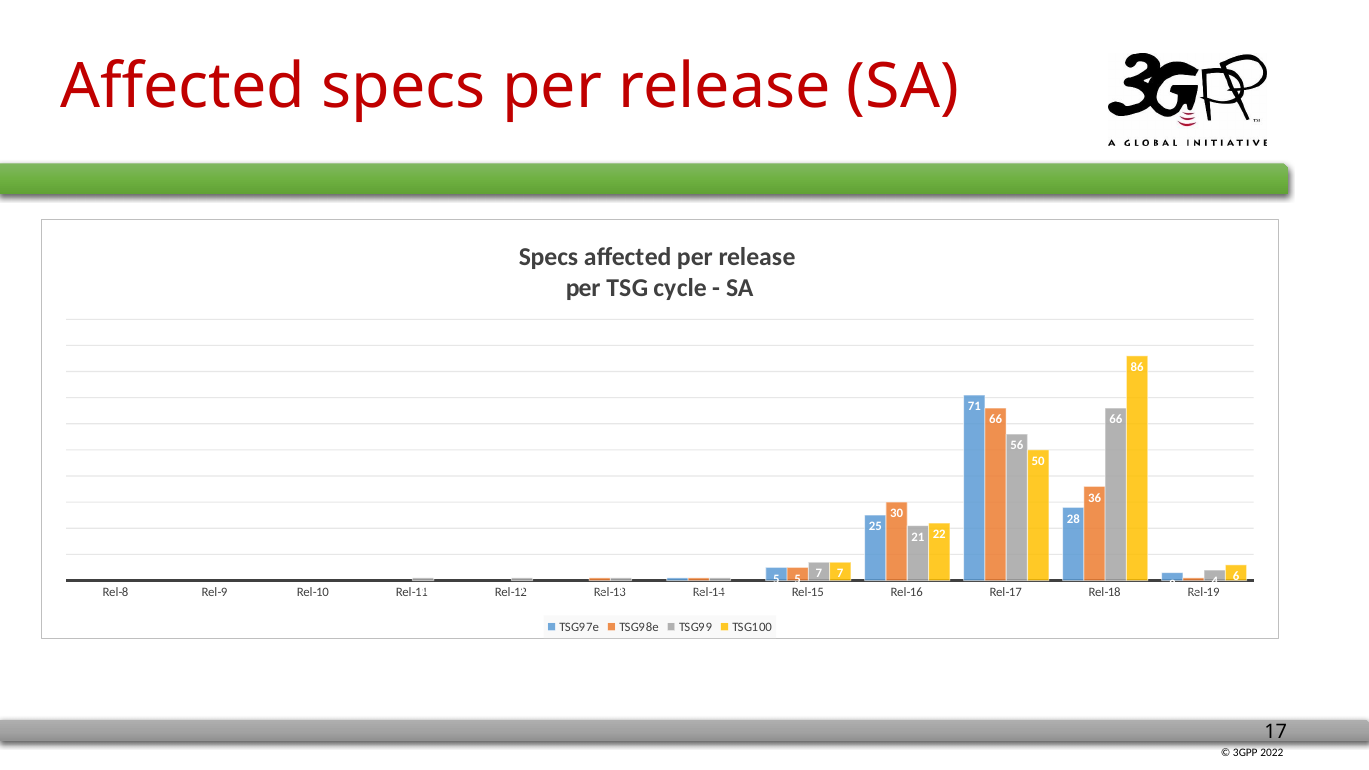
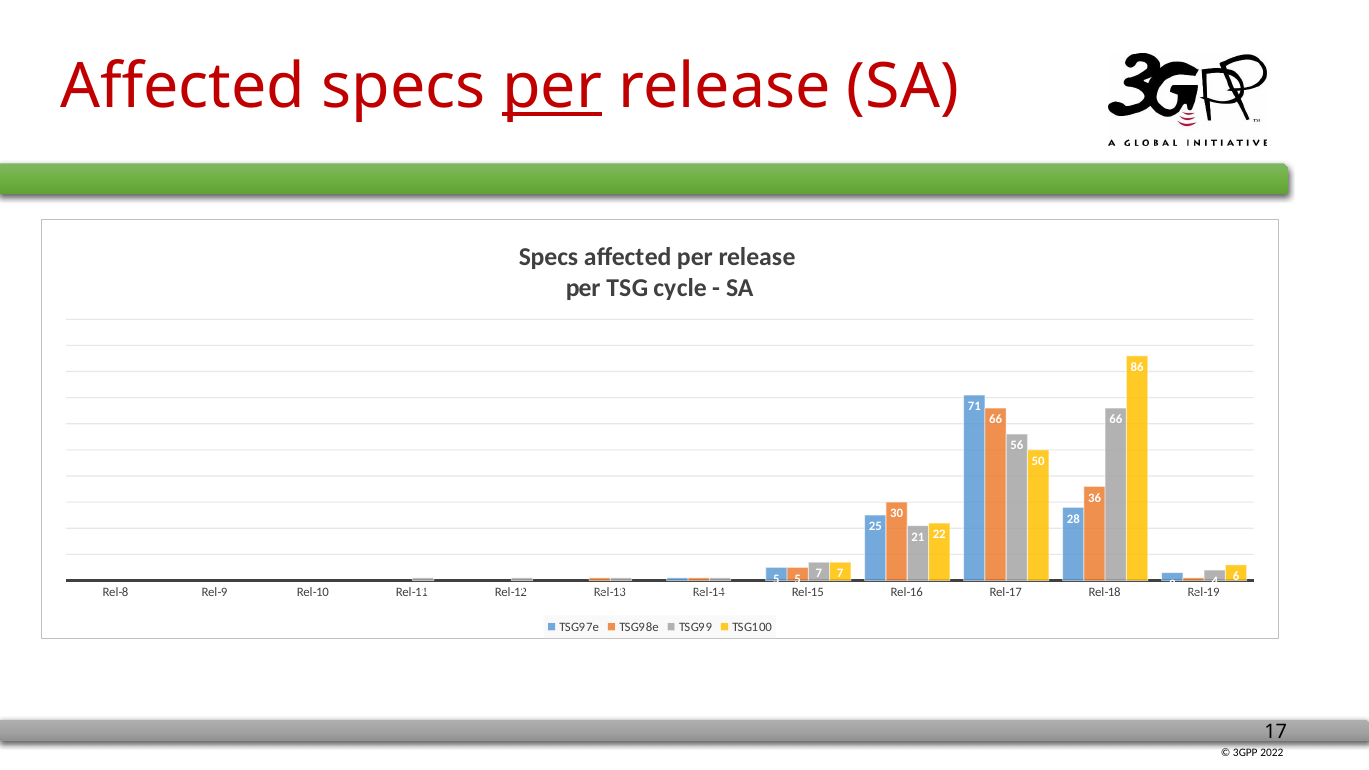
per at (552, 87) underline: none -> present
